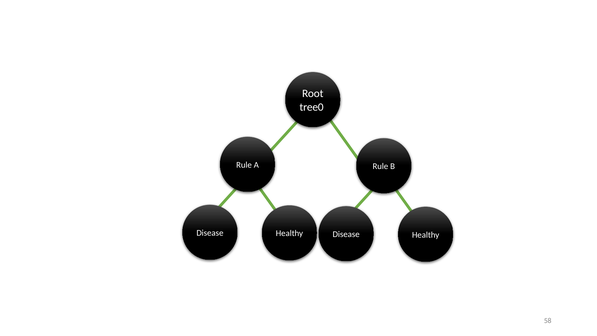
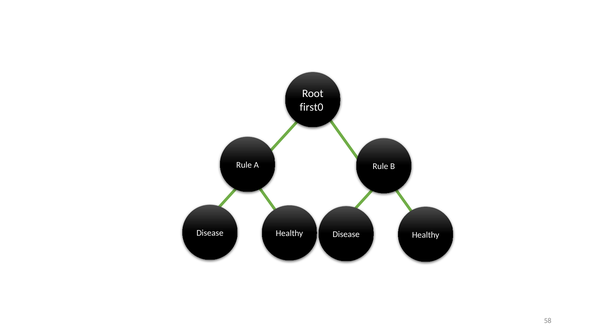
tree0: tree0 -> first0
